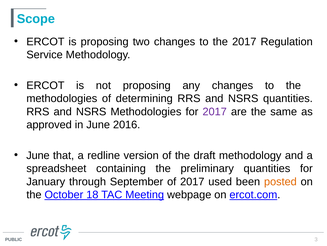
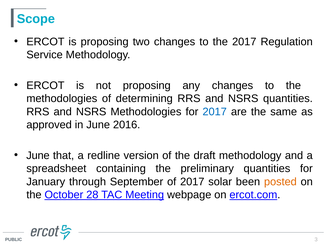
2017 at (215, 111) colour: purple -> blue
used: used -> solar
18: 18 -> 28
